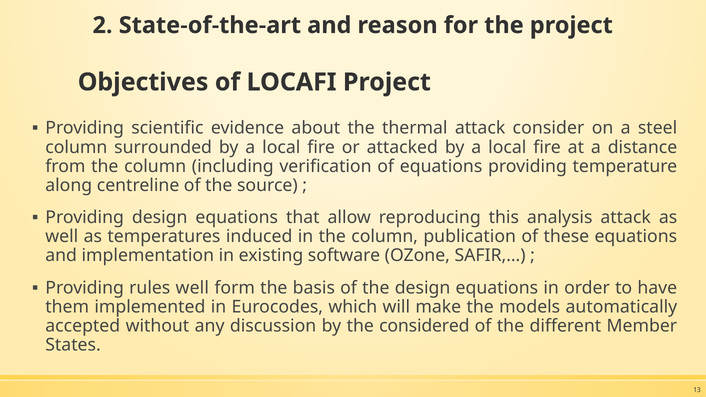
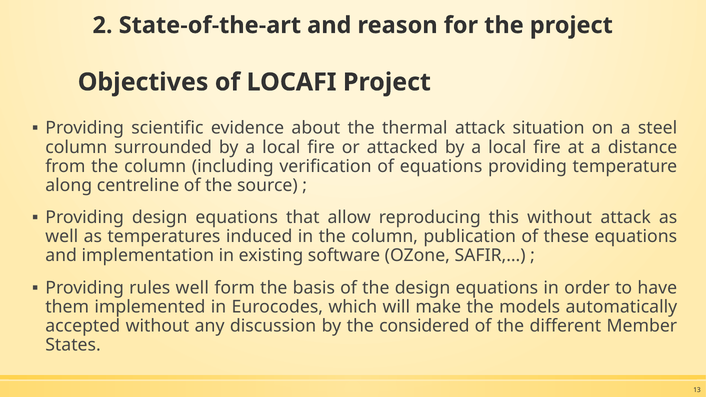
consider: consider -> situation
this analysis: analysis -> without
